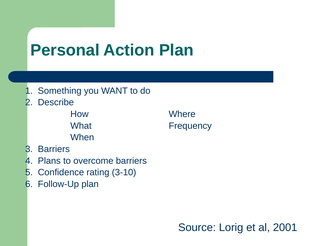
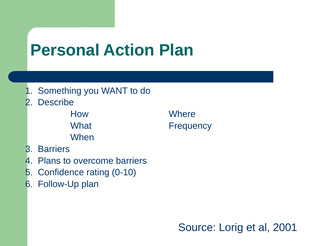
3-10: 3-10 -> 0-10
